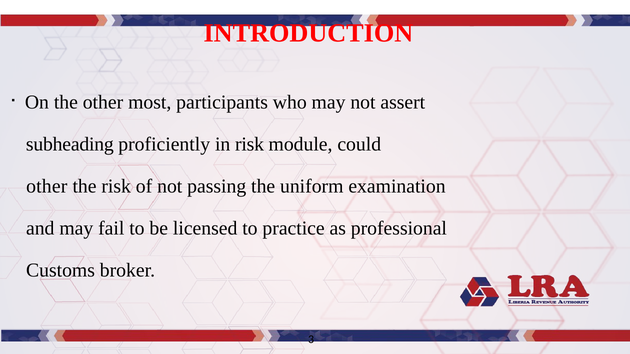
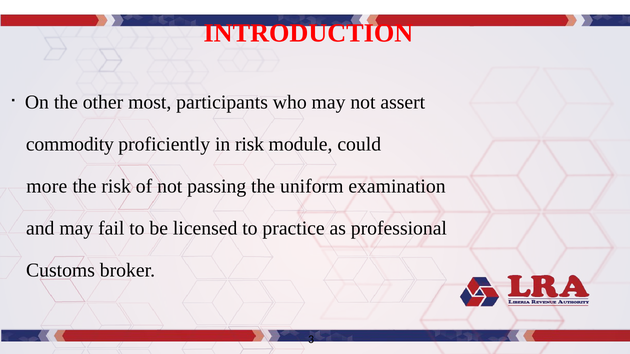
subheading: subheading -> commodity
other at (47, 187): other -> more
